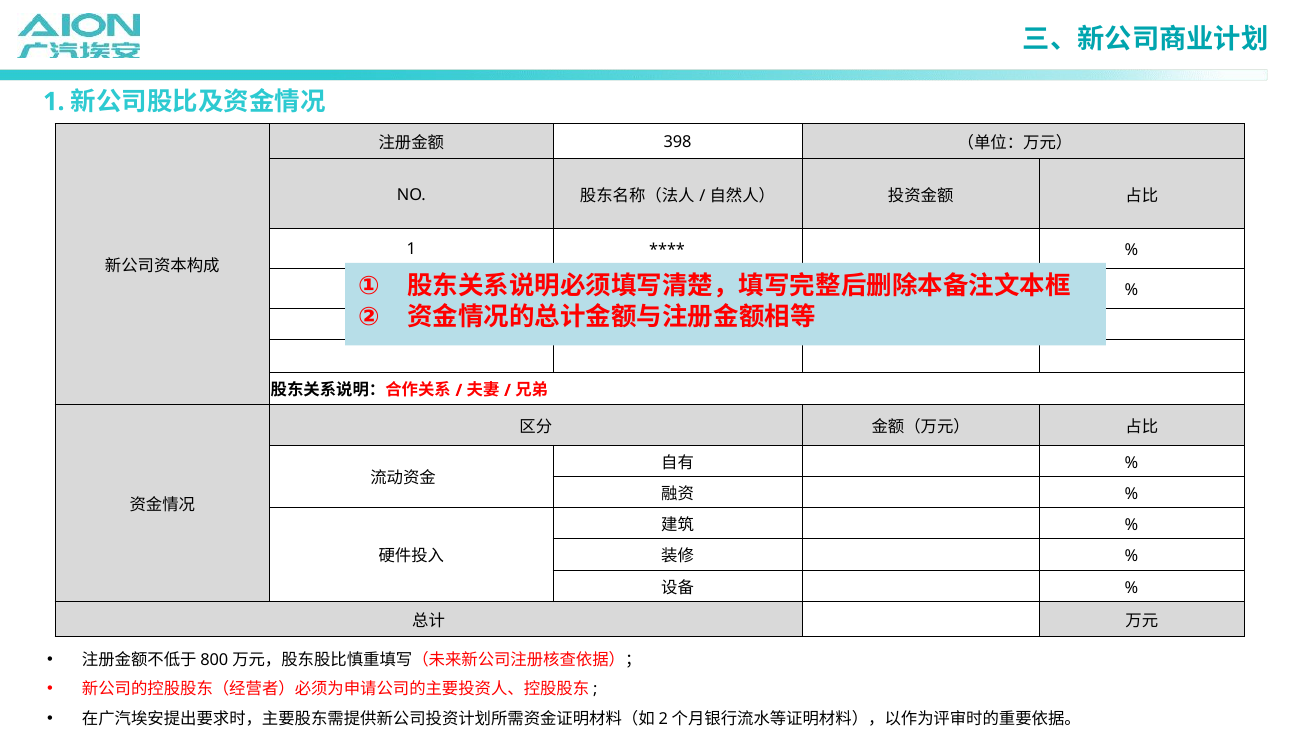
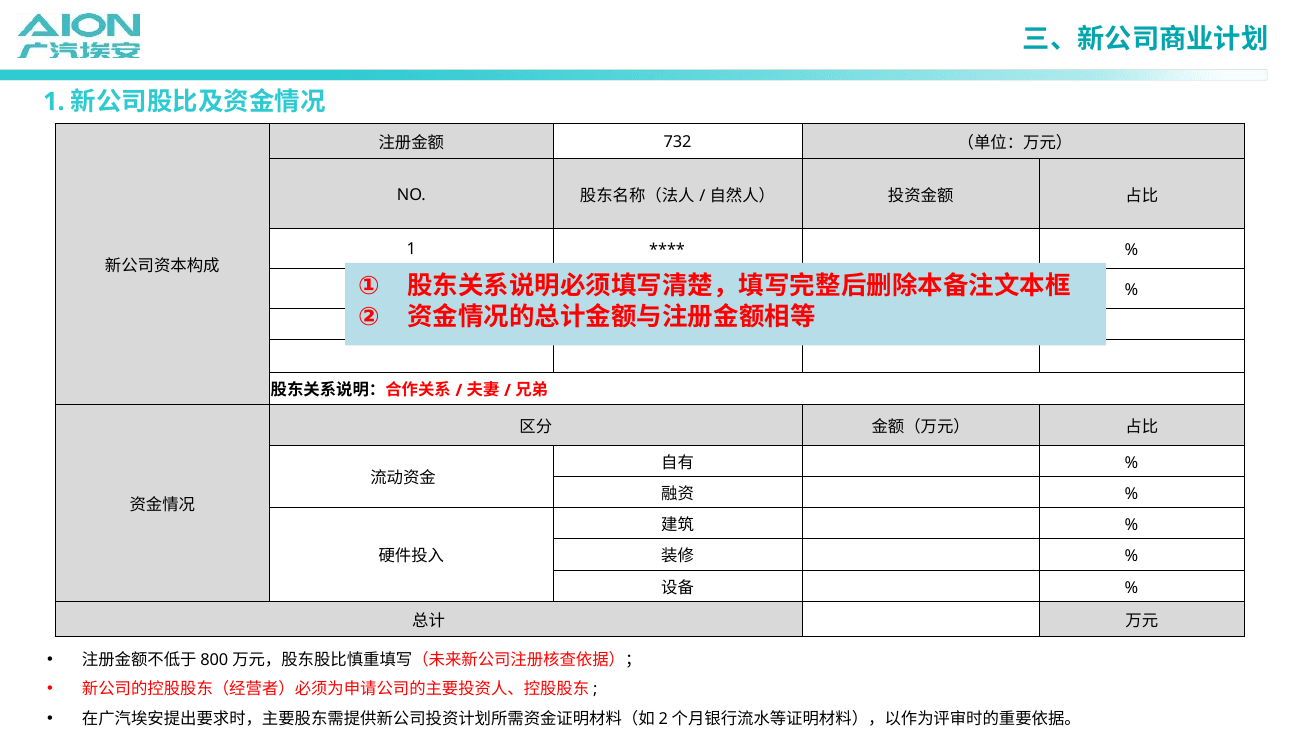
398: 398 -> 732
